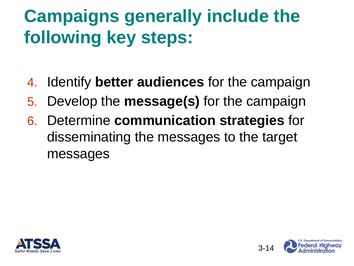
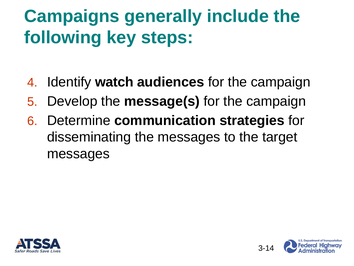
better: better -> watch
